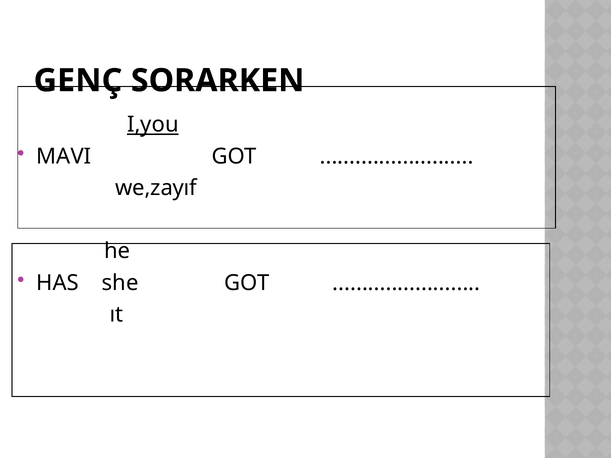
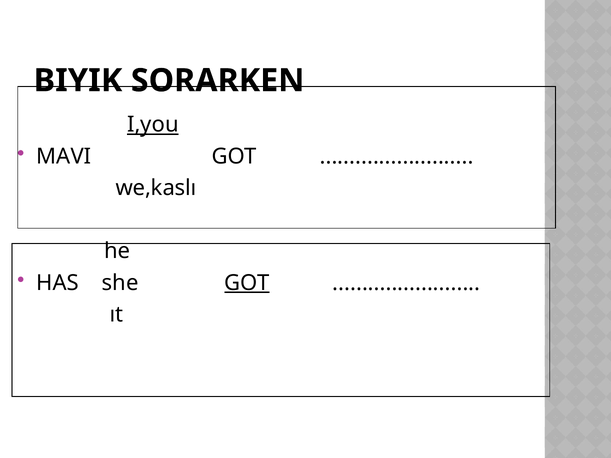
GENÇ: GENÇ -> BIYIK
we,zayıf: we,zayıf -> we,kaslı
GOT at (247, 283) underline: none -> present
